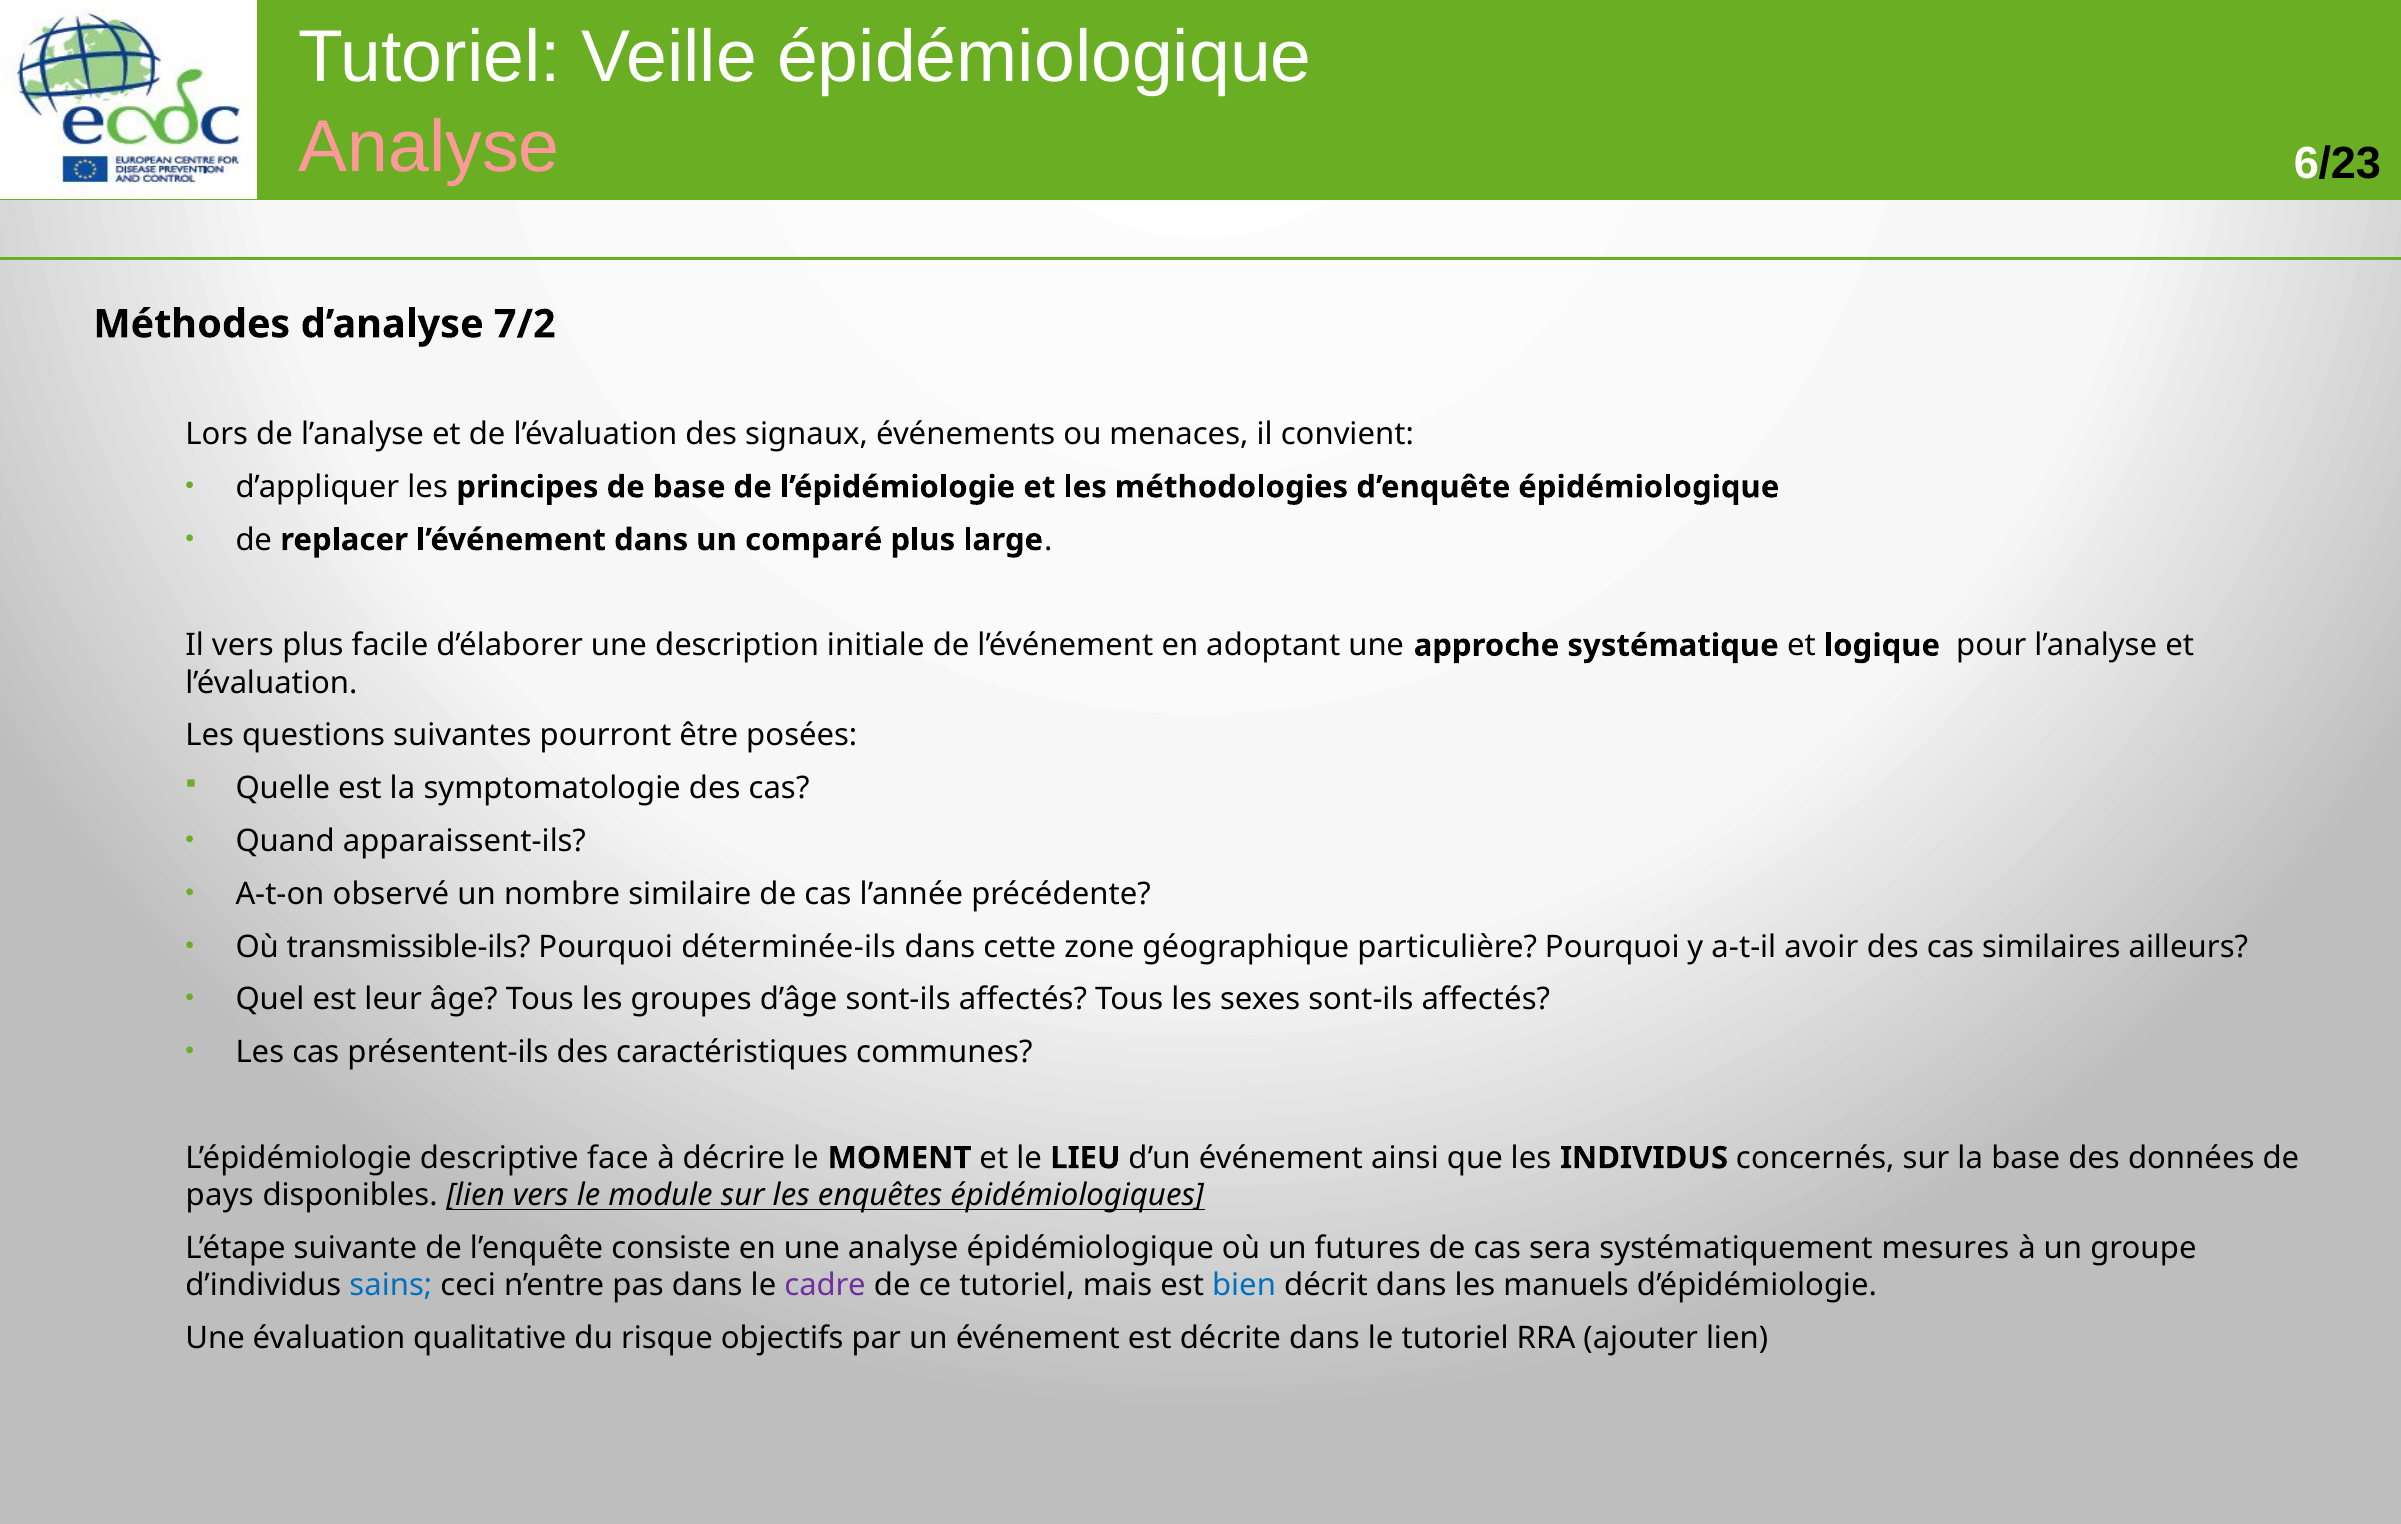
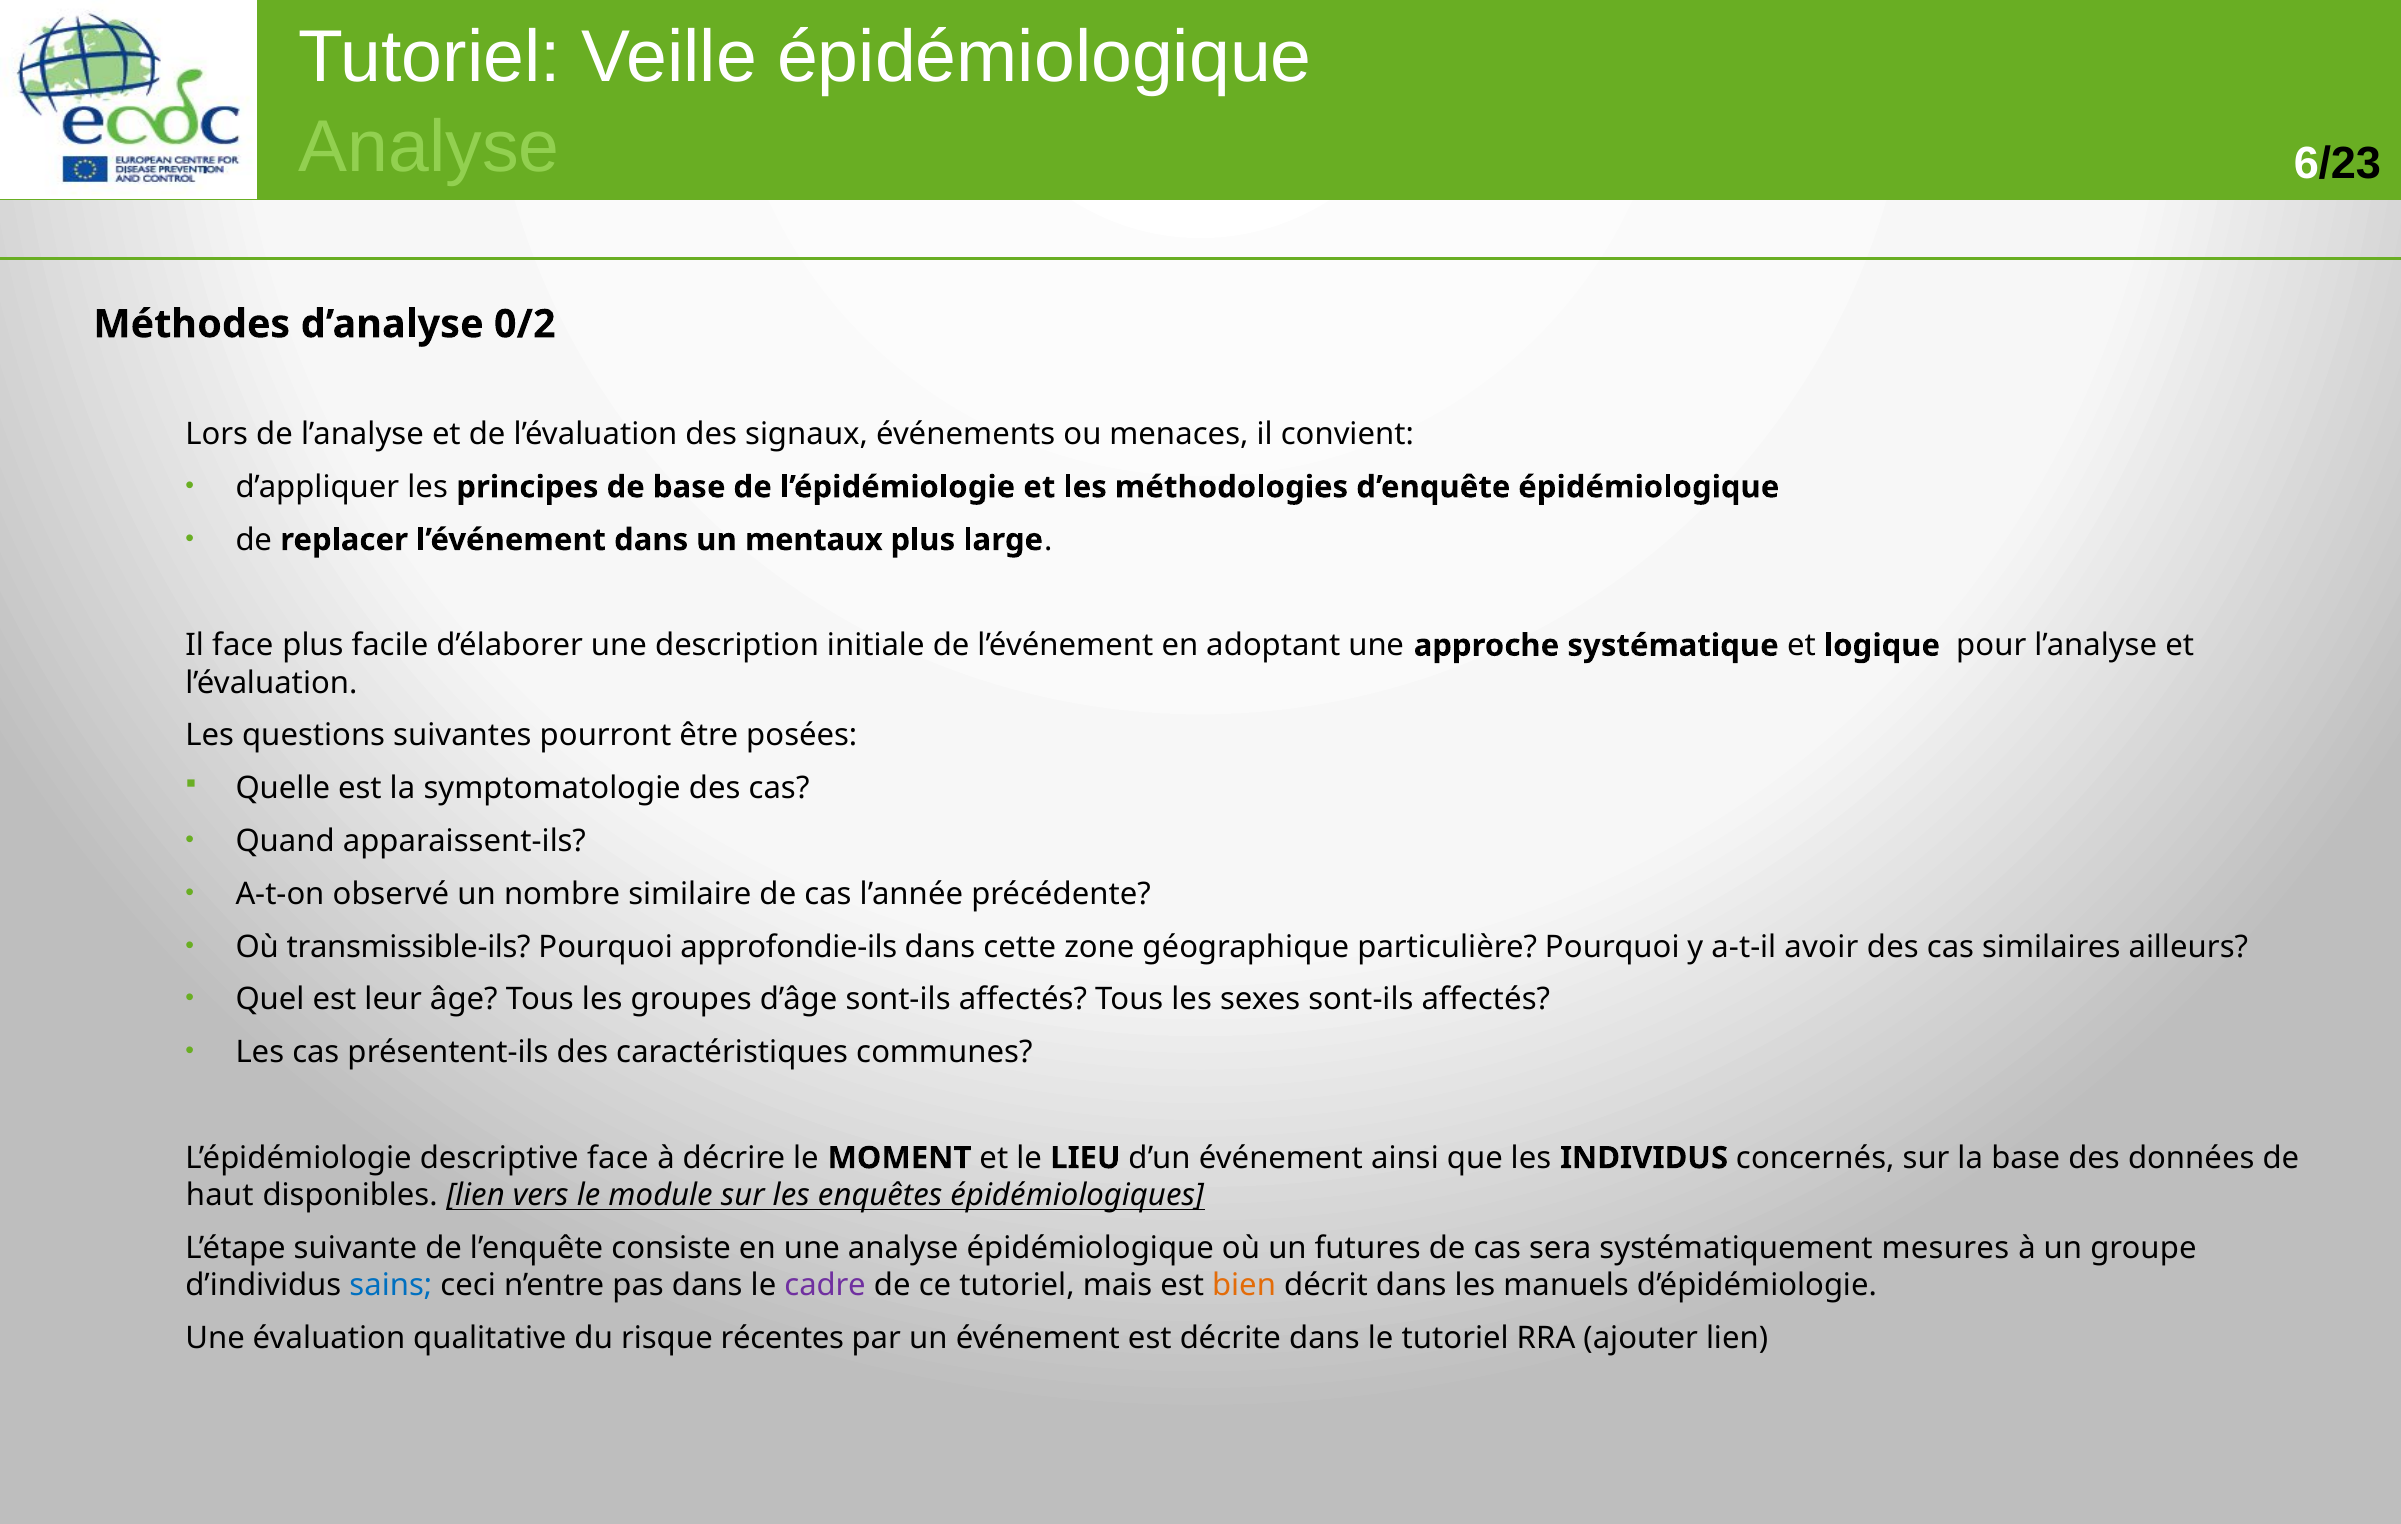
Analyse at (429, 147) colour: pink -> light green
7/2: 7/2 -> 0/2
comparé: comparé -> mentaux
Il vers: vers -> face
déterminée-ils: déterminée-ils -> approfondie-ils
pays: pays -> haut
bien colour: blue -> orange
objectifs: objectifs -> récentes
